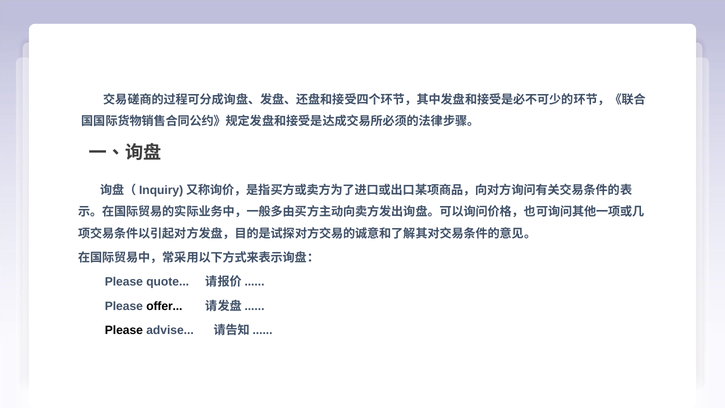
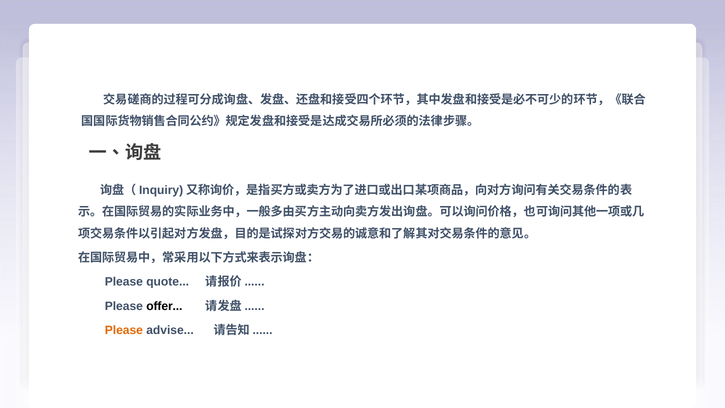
Please at (124, 330) colour: black -> orange
